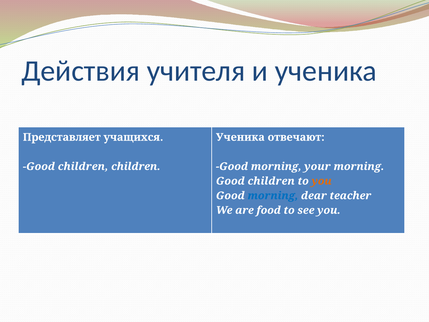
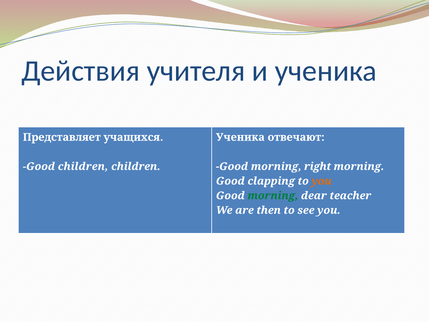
your: your -> right
children at (271, 181): children -> clapping
morning at (273, 196) colour: blue -> green
food: food -> then
